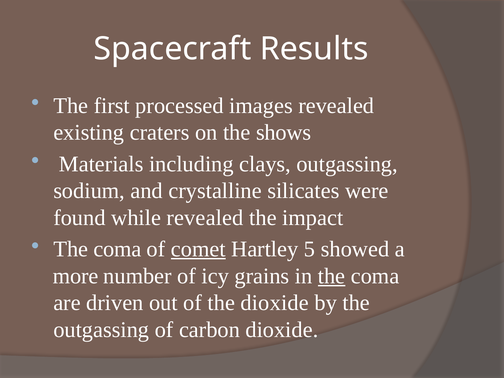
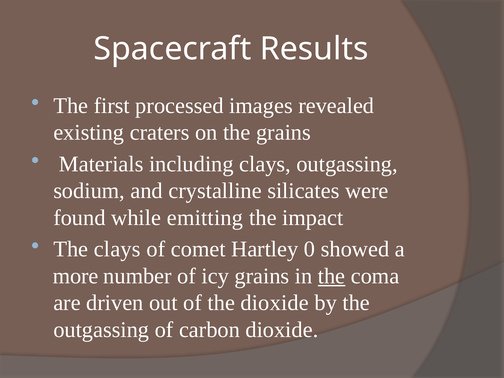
the shows: shows -> grains
while revealed: revealed -> emitting
coma at (117, 249): coma -> clays
comet underline: present -> none
5: 5 -> 0
